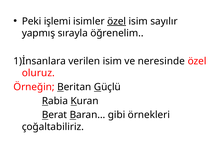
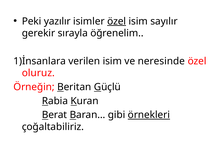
işlemi: işlemi -> yazılır
yapmış: yapmış -> gerekir
örnekleri underline: none -> present
